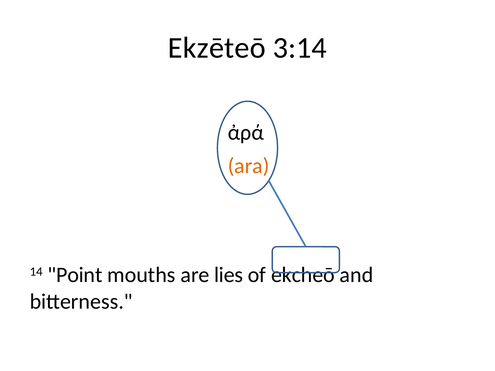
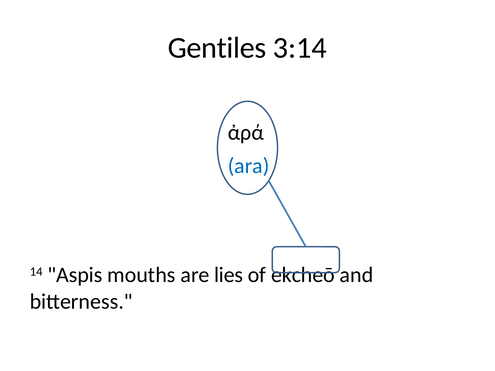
Ekzēteō: Ekzēteō -> Gentiles
ara colour: orange -> blue
Point: Point -> Aspis
